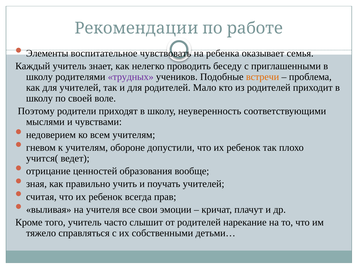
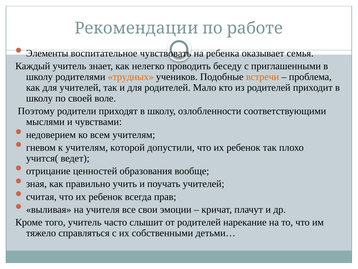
трудных colour: purple -> orange
неуверенность: неуверенность -> озлобленности
обороне: обороне -> которой
